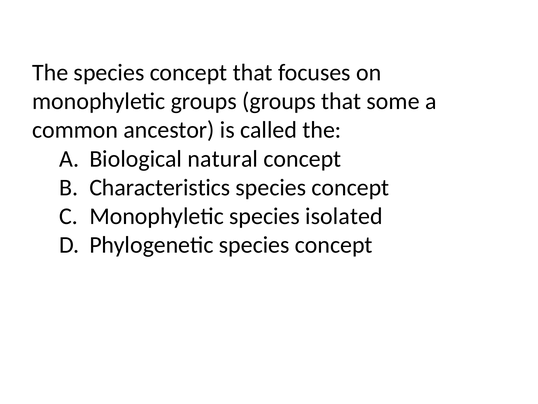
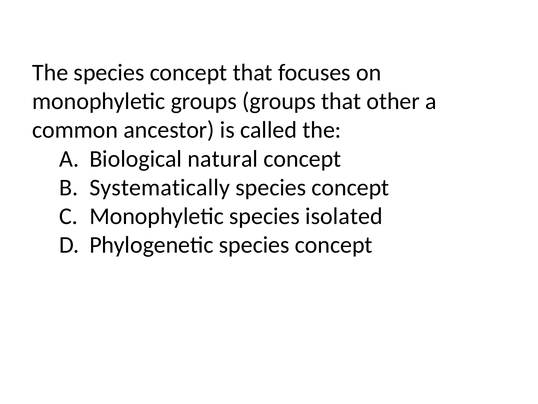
some: some -> other
Characteristics: Characteristics -> Systematically
